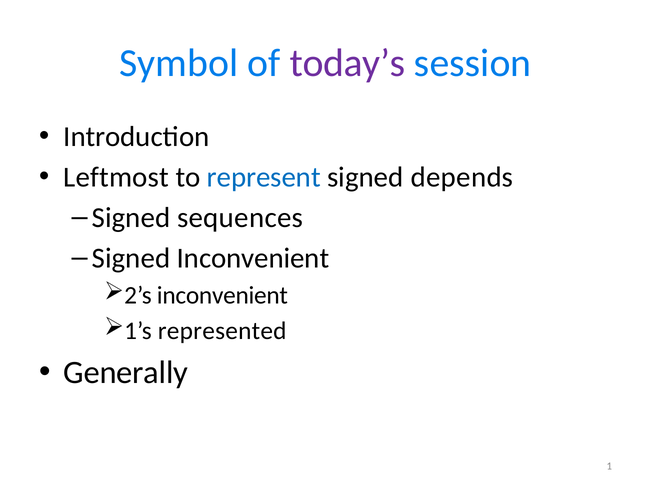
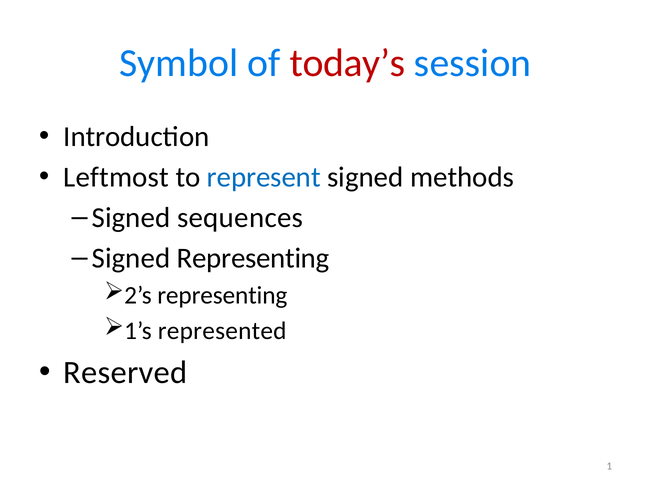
today’s colour: purple -> red
depends: depends -> methods
Signed Inconvenient: Inconvenient -> Representing
2’s inconvenient: inconvenient -> representing
Generally: Generally -> Reserved
